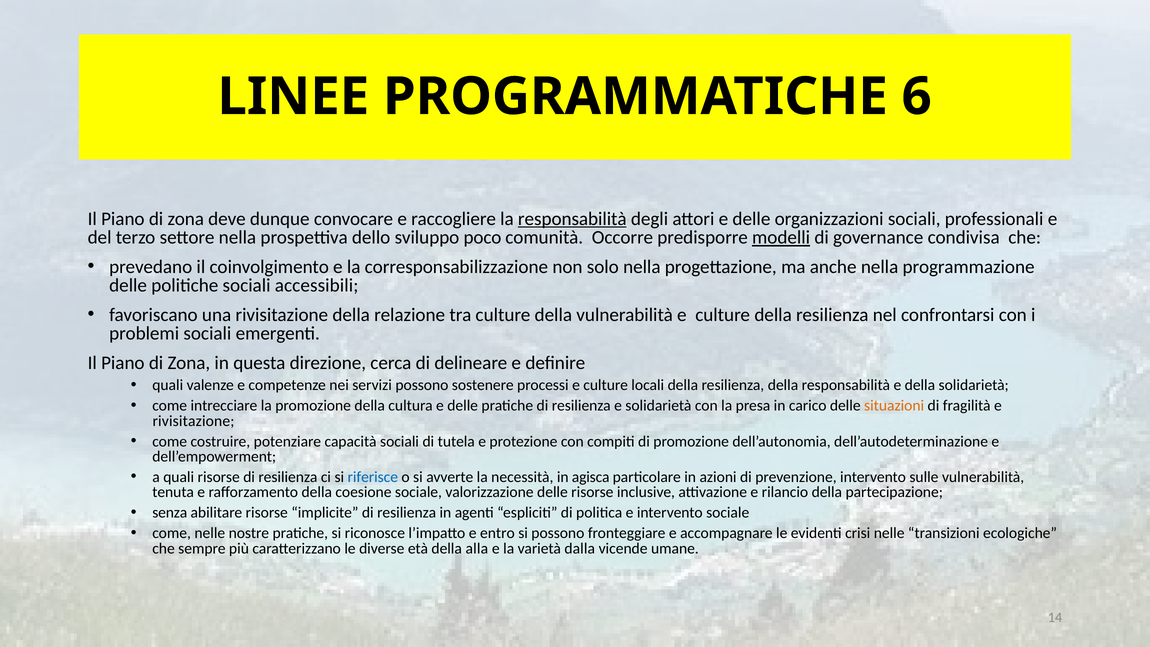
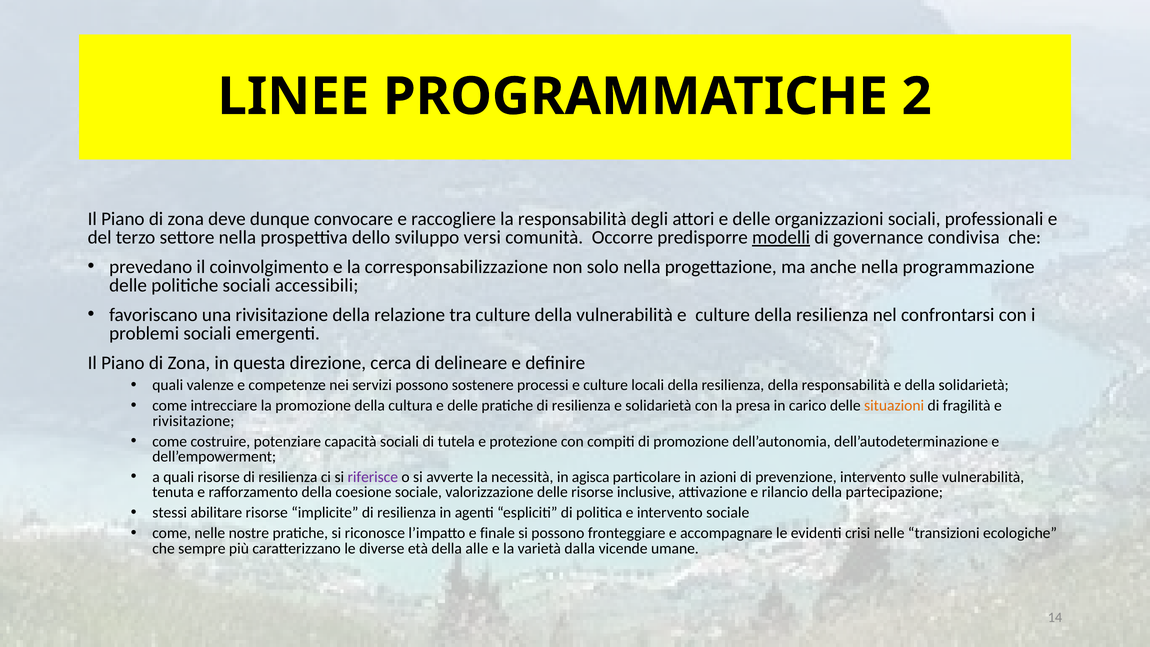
6: 6 -> 2
responsabilità at (572, 219) underline: present -> none
poco: poco -> versi
riferisce colour: blue -> purple
senza: senza -> stessi
entro: entro -> finale
alla: alla -> alle
